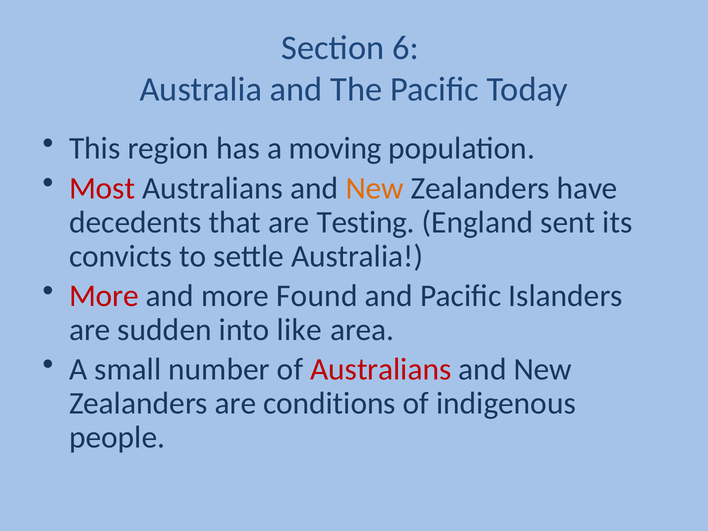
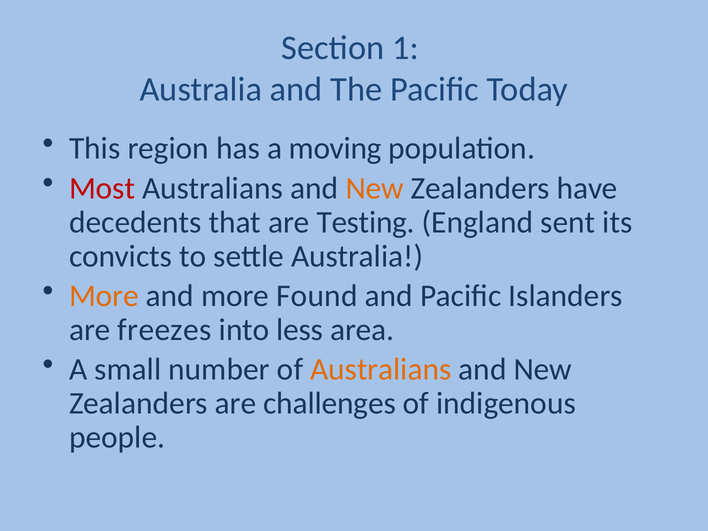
6: 6 -> 1
More at (104, 296) colour: red -> orange
sudden: sudden -> freezes
like: like -> less
Australians at (381, 370) colour: red -> orange
conditions: conditions -> challenges
